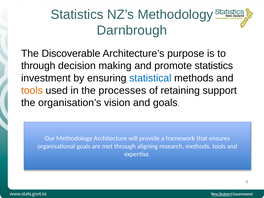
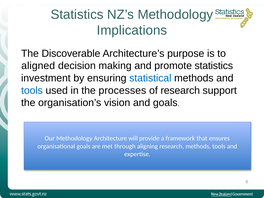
Darnbrough: Darnbrough -> Implications
through at (38, 66): through -> aligned
tools at (32, 90) colour: orange -> blue
of retaining: retaining -> research
